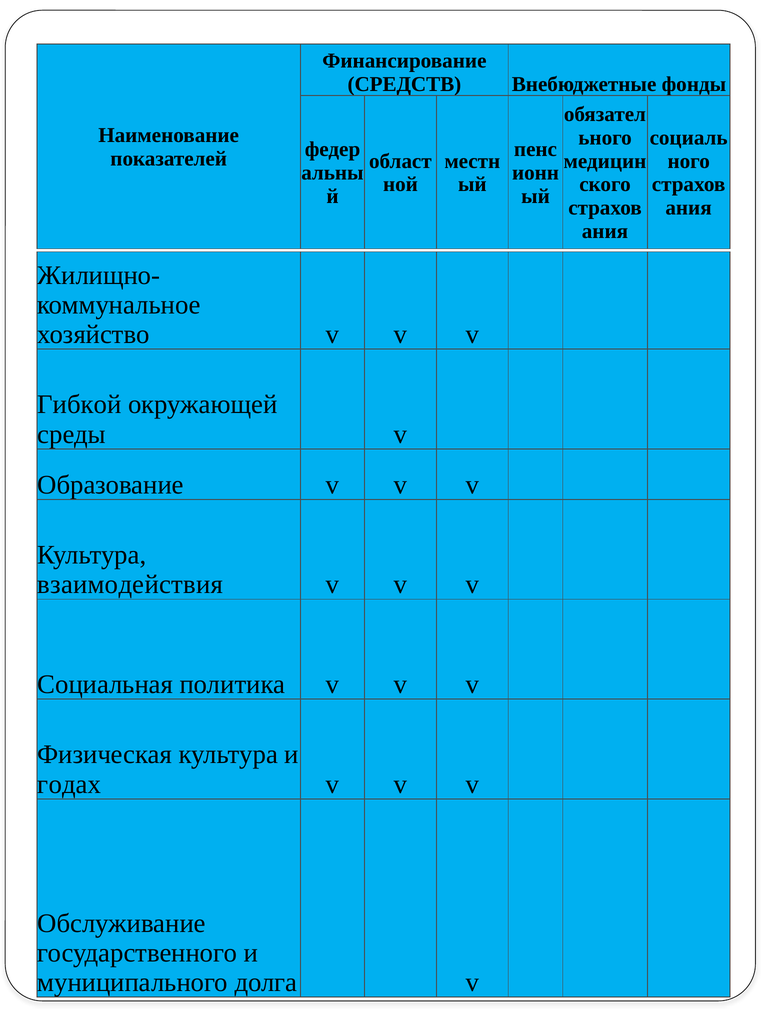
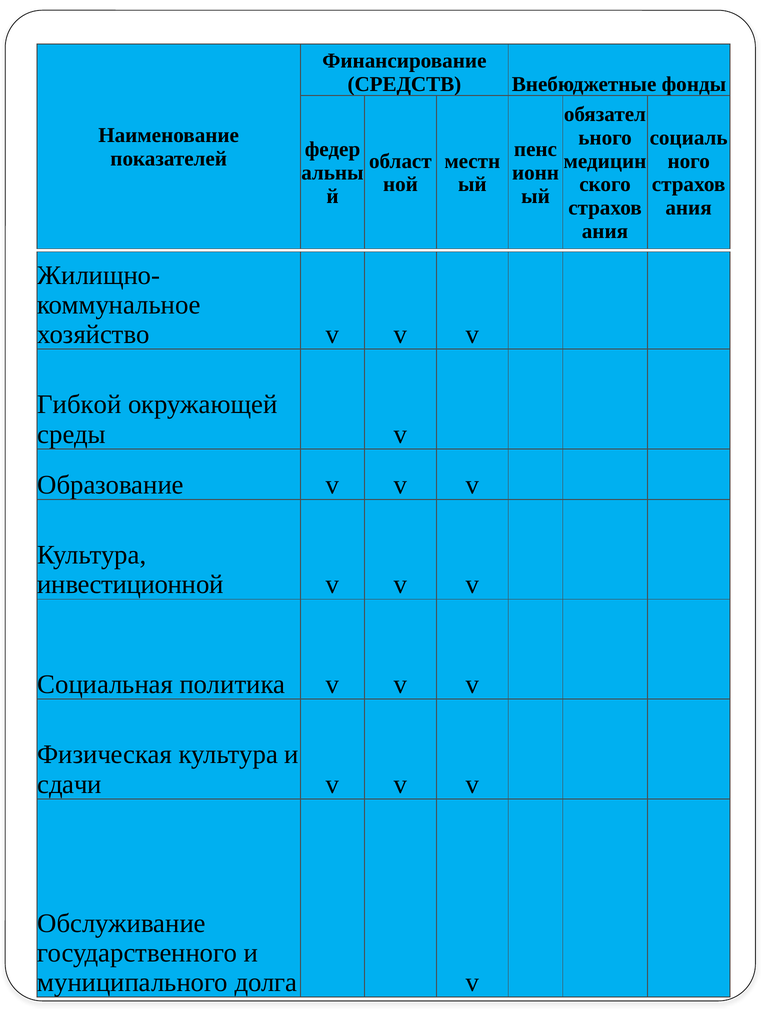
взаимодействия: взаимодействия -> инвестиционной
годах: годах -> сдачи
